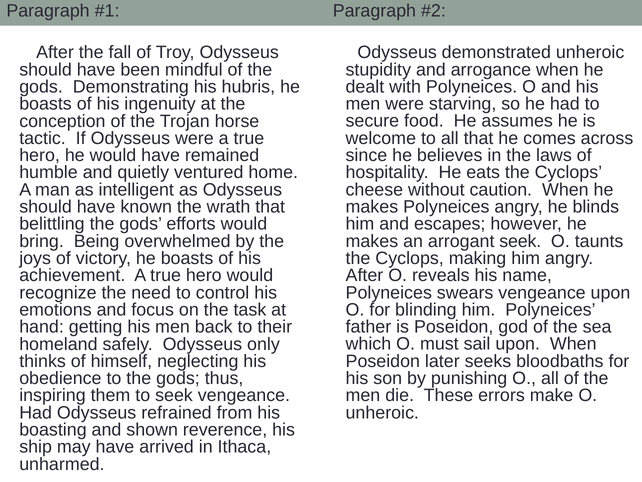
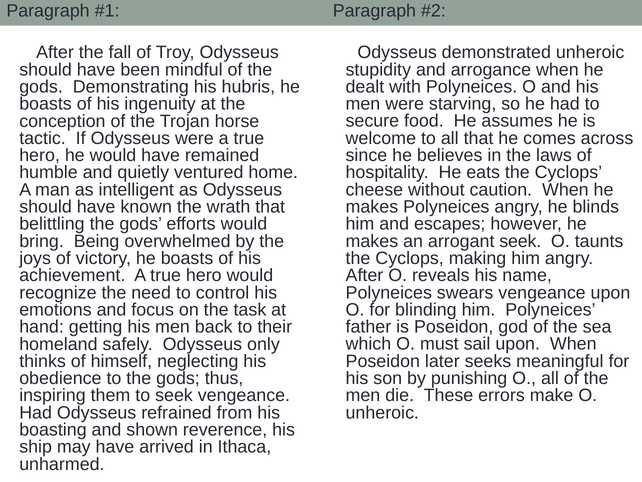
bloodbaths: bloodbaths -> meaningful
